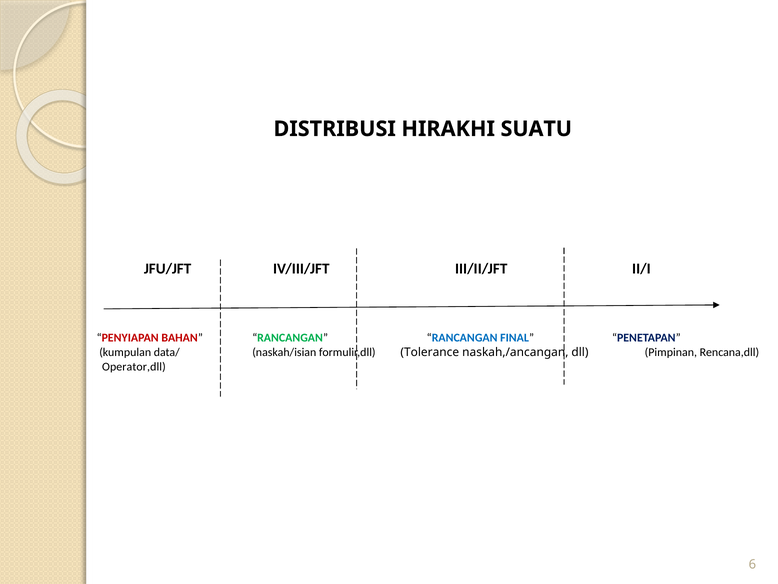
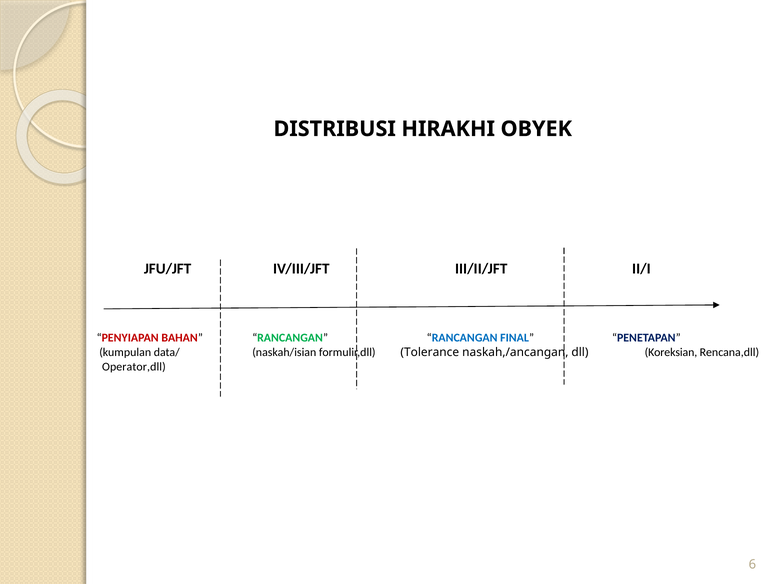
SUATU: SUATU -> OBYEK
Pimpinan: Pimpinan -> Koreksian
